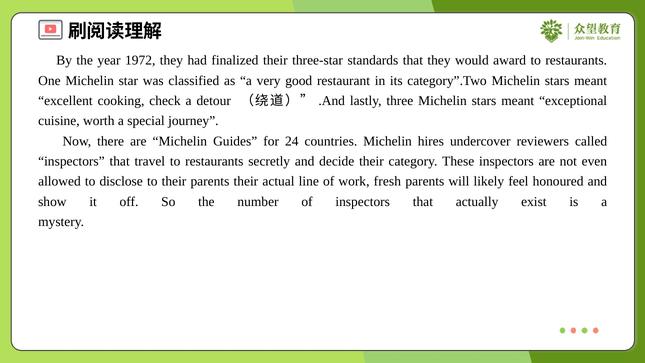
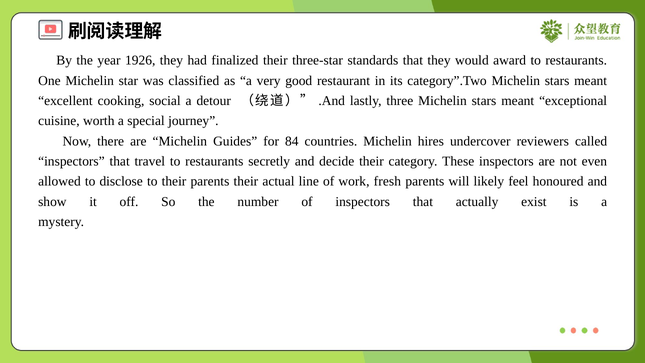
1972: 1972 -> 1926
check: check -> social
24: 24 -> 84
